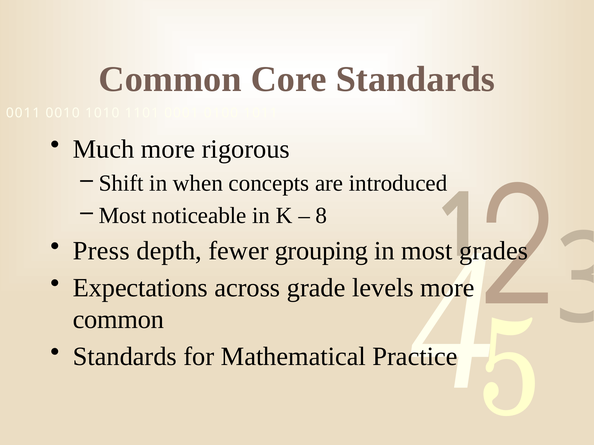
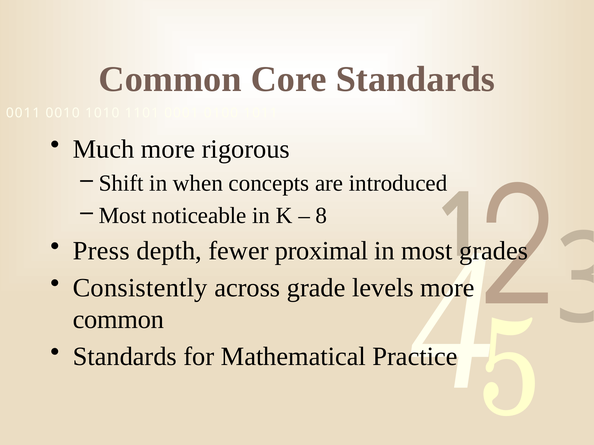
grouping: grouping -> proximal
Expectations: Expectations -> Consistently
